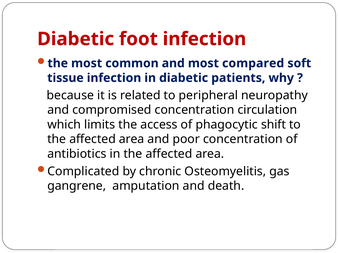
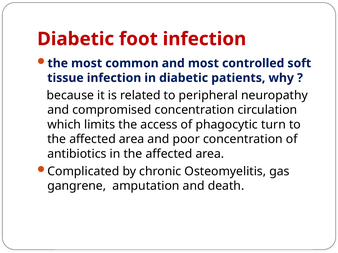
compared: compared -> controlled
shift: shift -> turn
